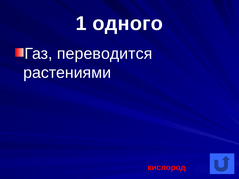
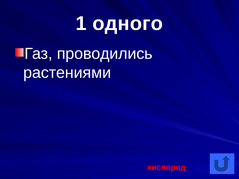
переводится: переводится -> проводились
